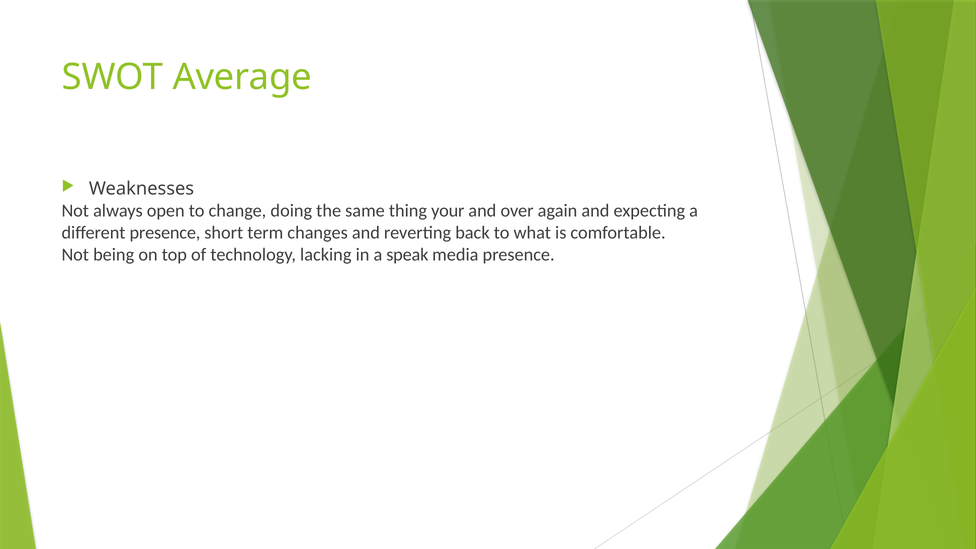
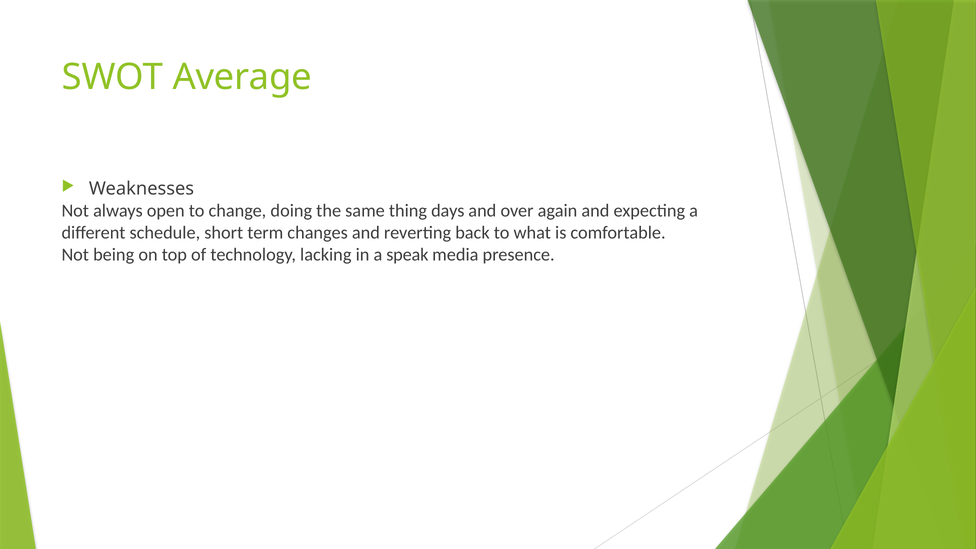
your: your -> days
different presence: presence -> schedule
